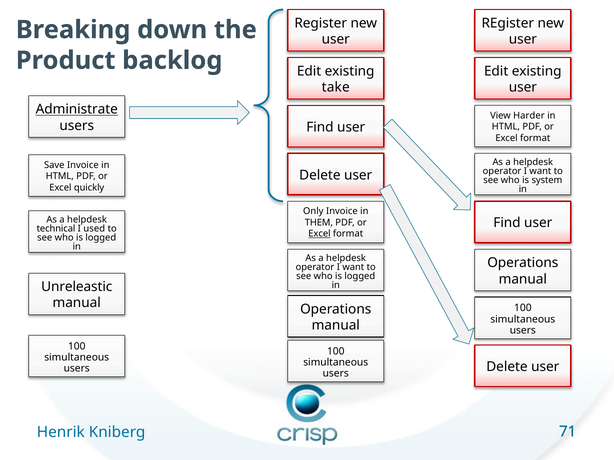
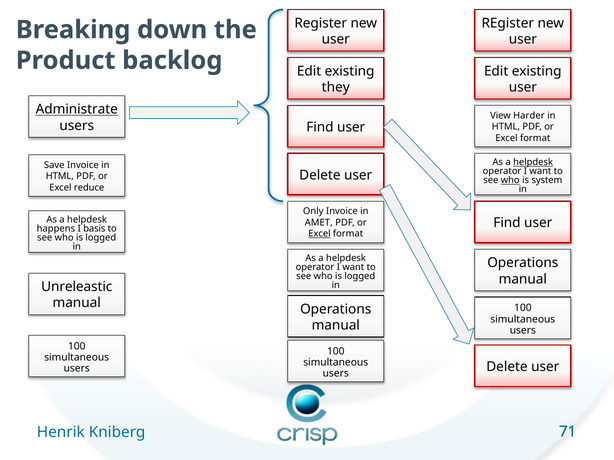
take: take -> they
helpdesk at (533, 162) underline: none -> present
who at (510, 180) underline: none -> present
quickly: quickly -> reduce
THEM: THEM -> AMET
technical: technical -> happens
used: used -> basis
